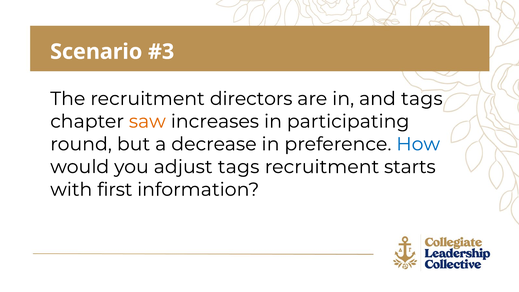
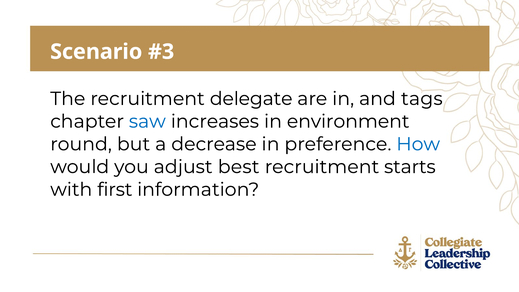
directors: directors -> delegate
saw colour: orange -> blue
participating: participating -> environment
adjust tags: tags -> best
